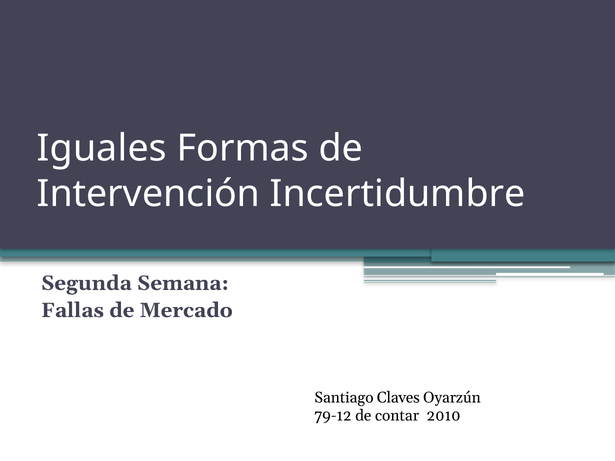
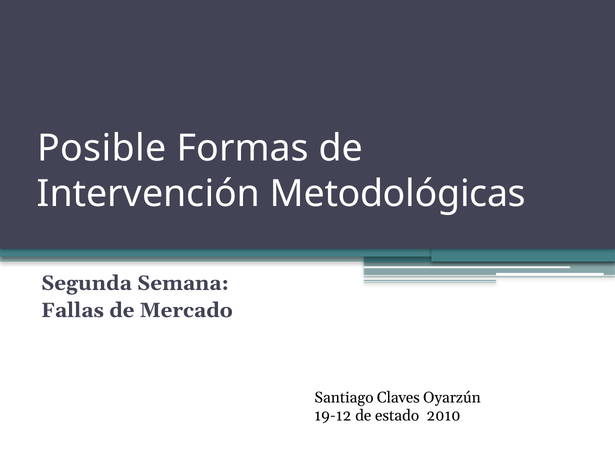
Iguales: Iguales -> Posible
Incertidumbre: Incertidumbre -> Metodológicas
79-12: 79-12 -> 19-12
contar: contar -> estado
